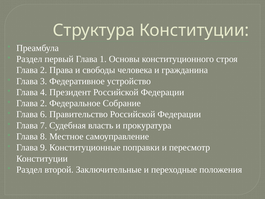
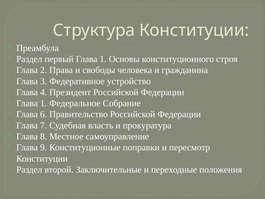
2 at (44, 103): 2 -> 1
